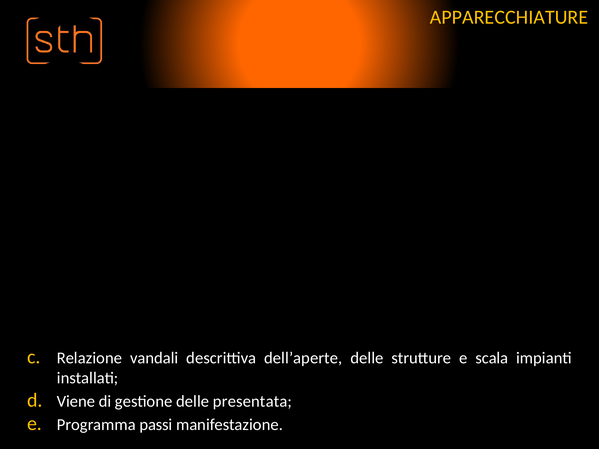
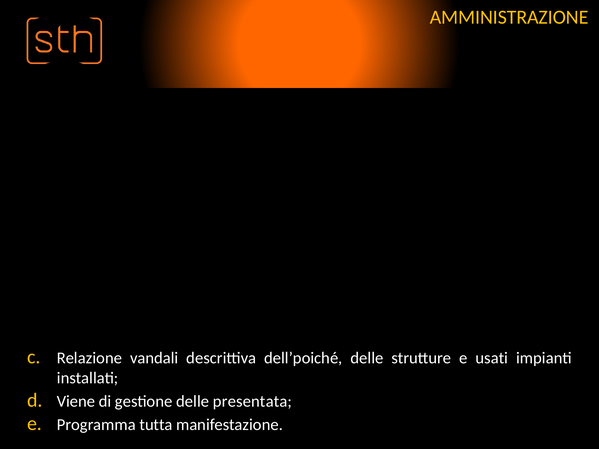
APPARECCHIATURE: APPARECCHIATURE -> AMMINISTRAZIONE
dell’aperte: dell’aperte -> dell’poiché
scala: scala -> usati
passi: passi -> tutta
